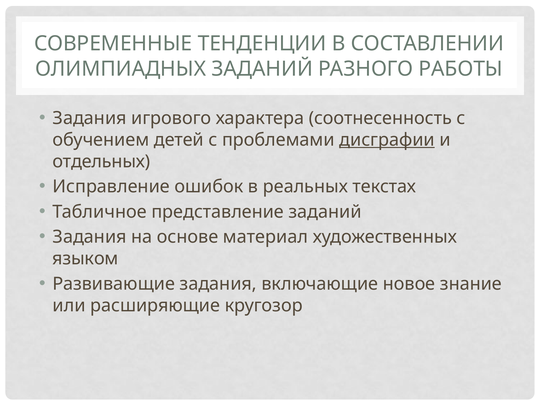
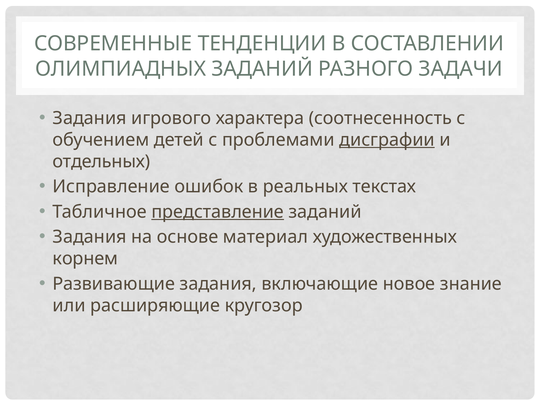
РАБОТЫ: РАБОТЫ -> ЗАДАЧИ
представление underline: none -> present
языком: языком -> корнем
